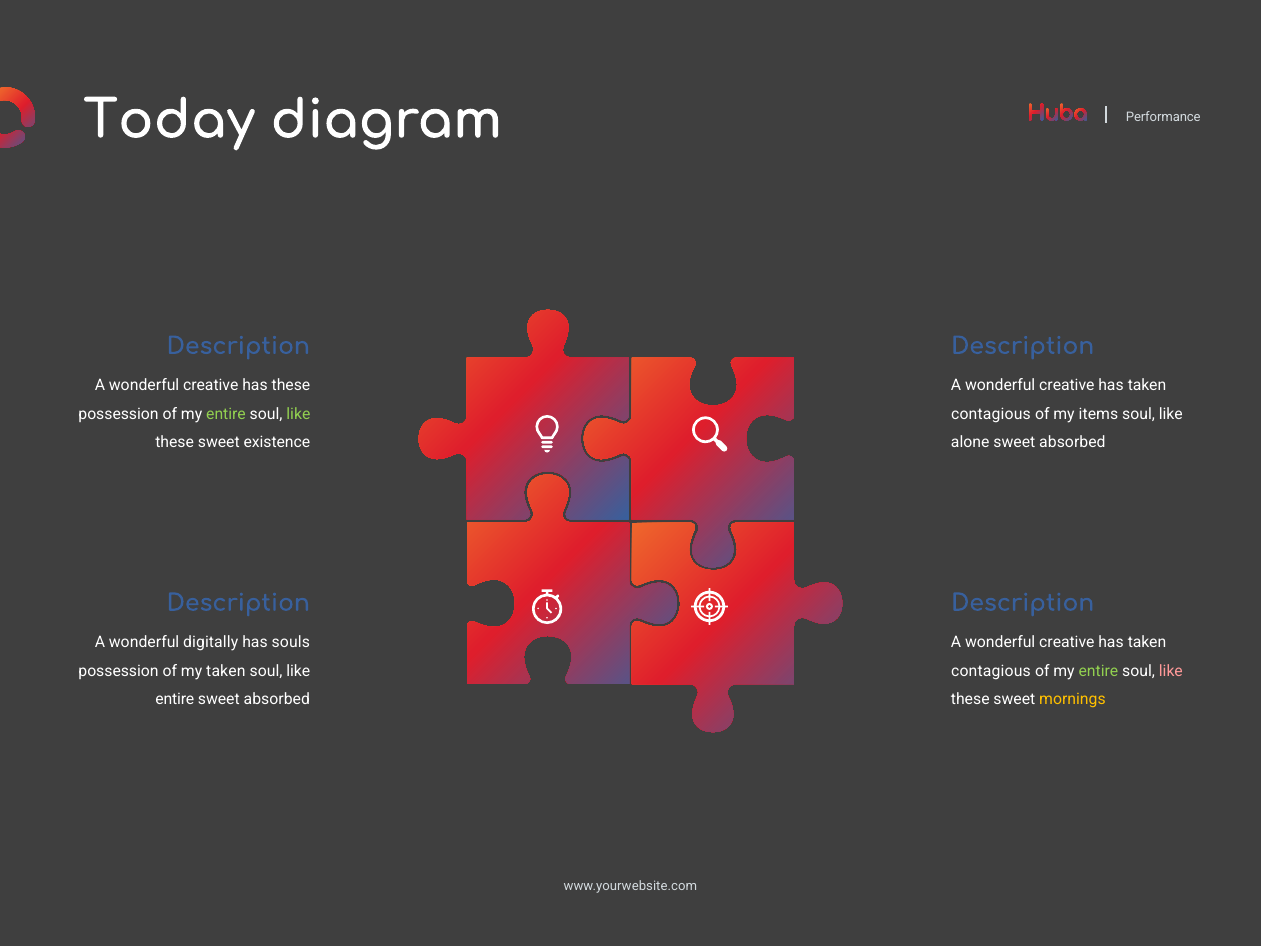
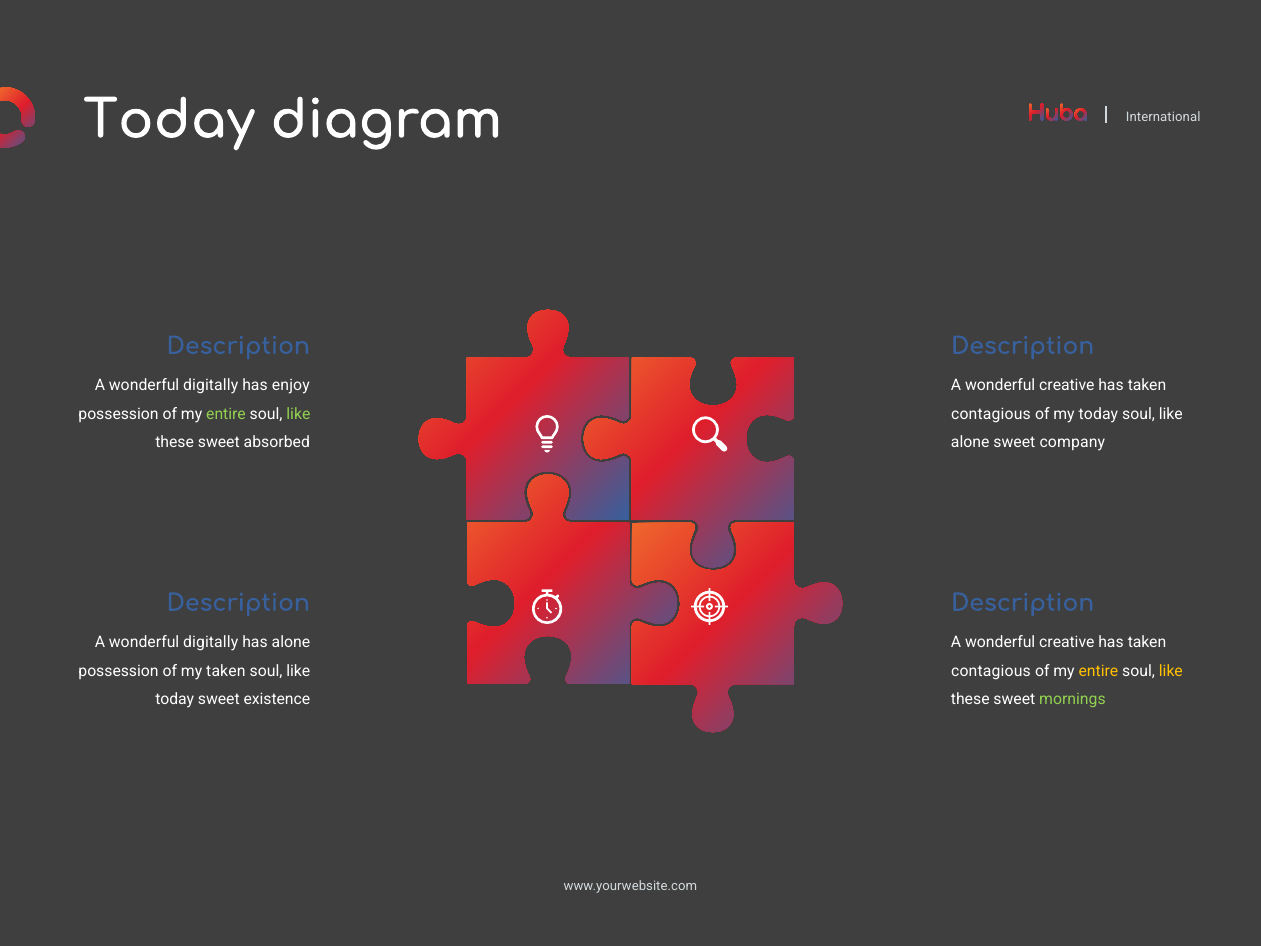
Performance: Performance -> International
creative at (211, 386): creative -> digitally
has these: these -> enjoy
my items: items -> today
existence: existence -> absorbed
absorbed at (1072, 442): absorbed -> company
has souls: souls -> alone
entire at (1098, 671) colour: light green -> yellow
like at (1171, 671) colour: pink -> yellow
entire at (175, 699): entire -> today
absorbed at (277, 699): absorbed -> existence
mornings colour: yellow -> light green
